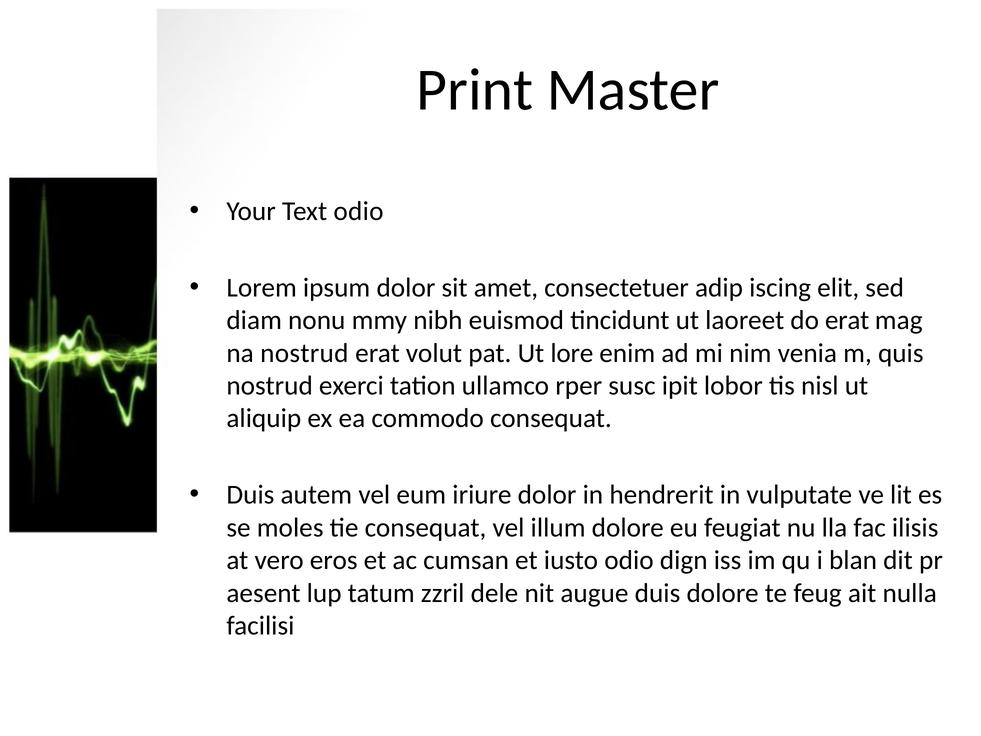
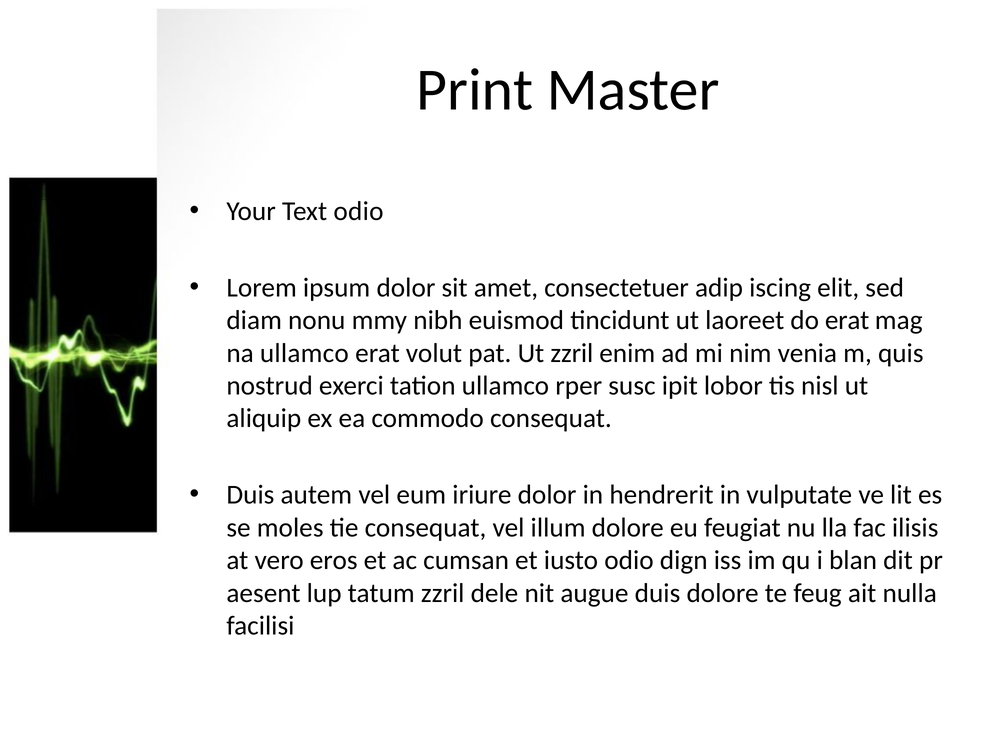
na nostrud: nostrud -> ullamco
Ut lore: lore -> zzril
